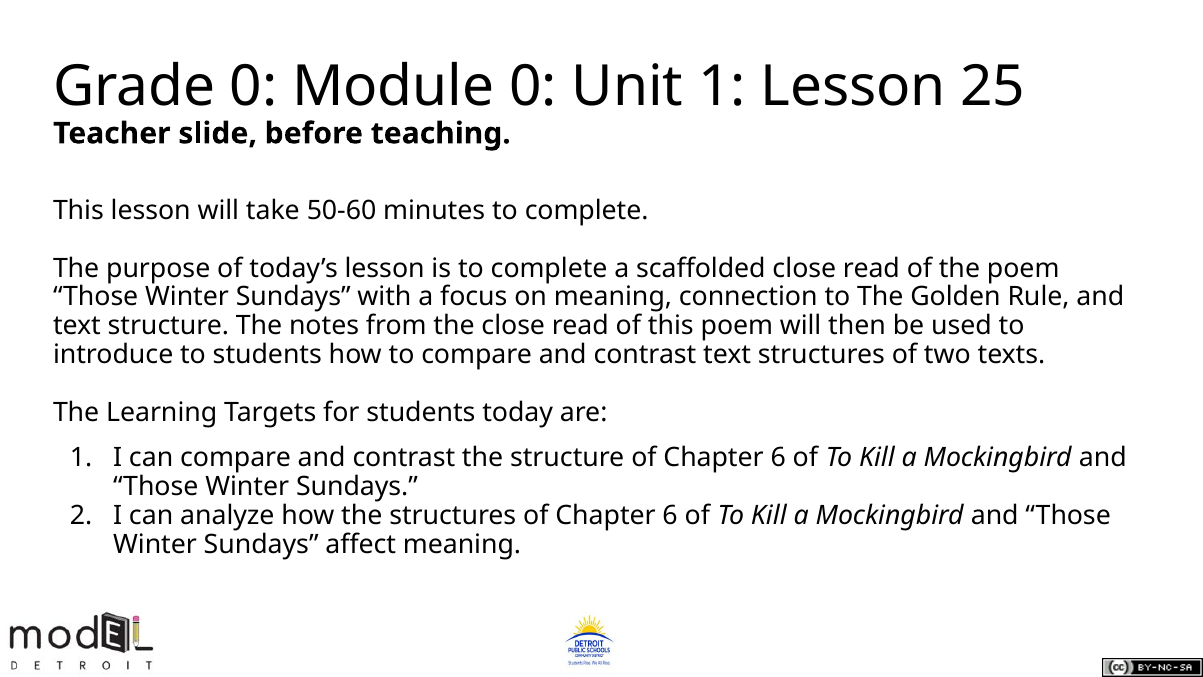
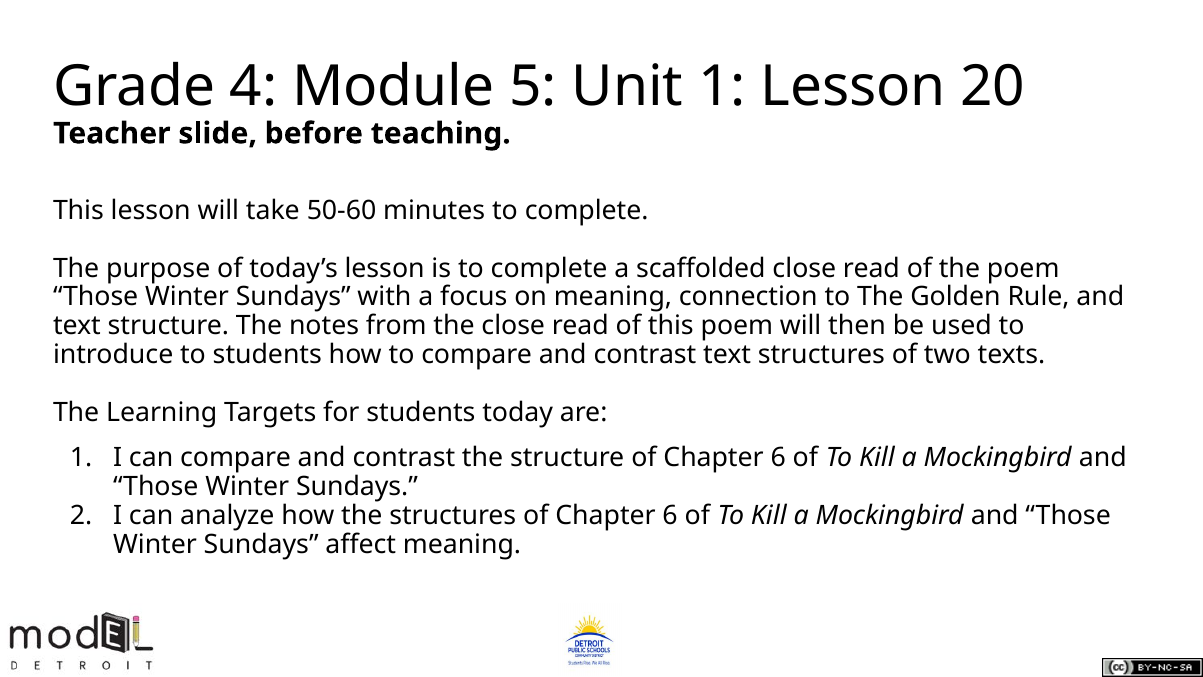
Grade 0: 0 -> 4
Module 0: 0 -> 5
25: 25 -> 20
